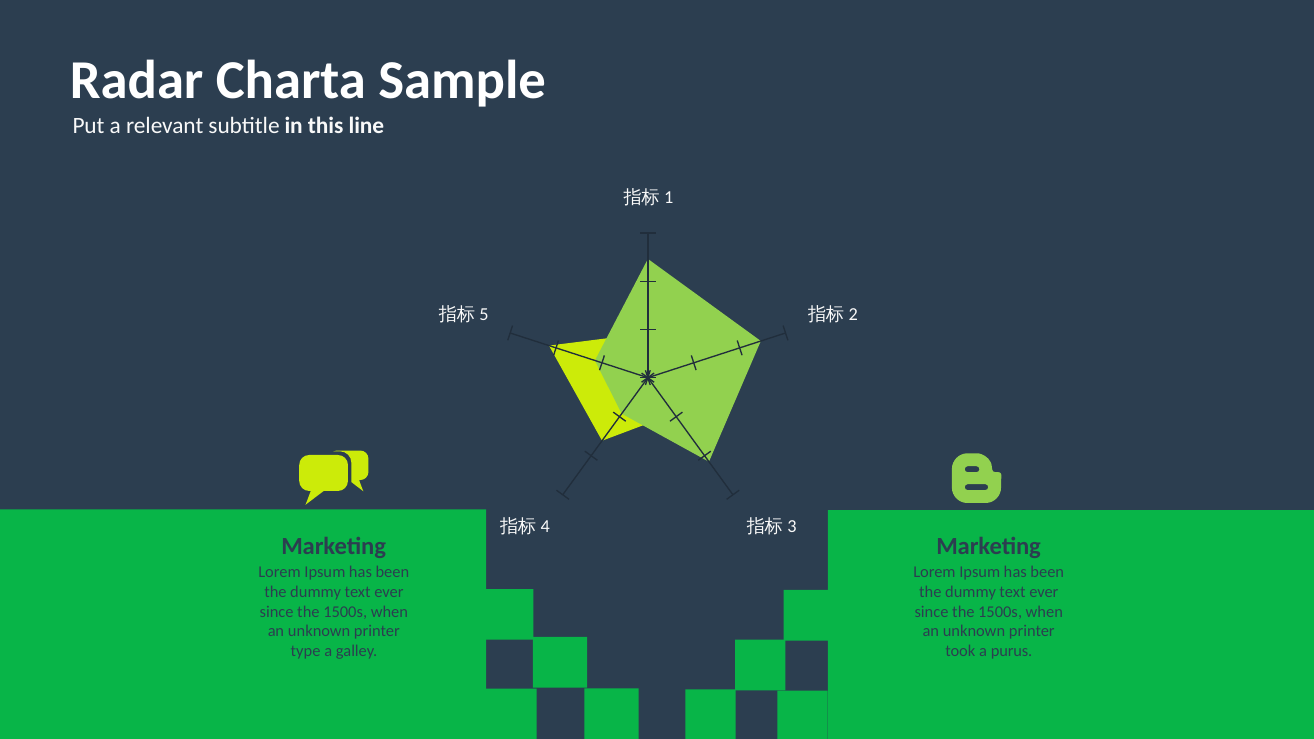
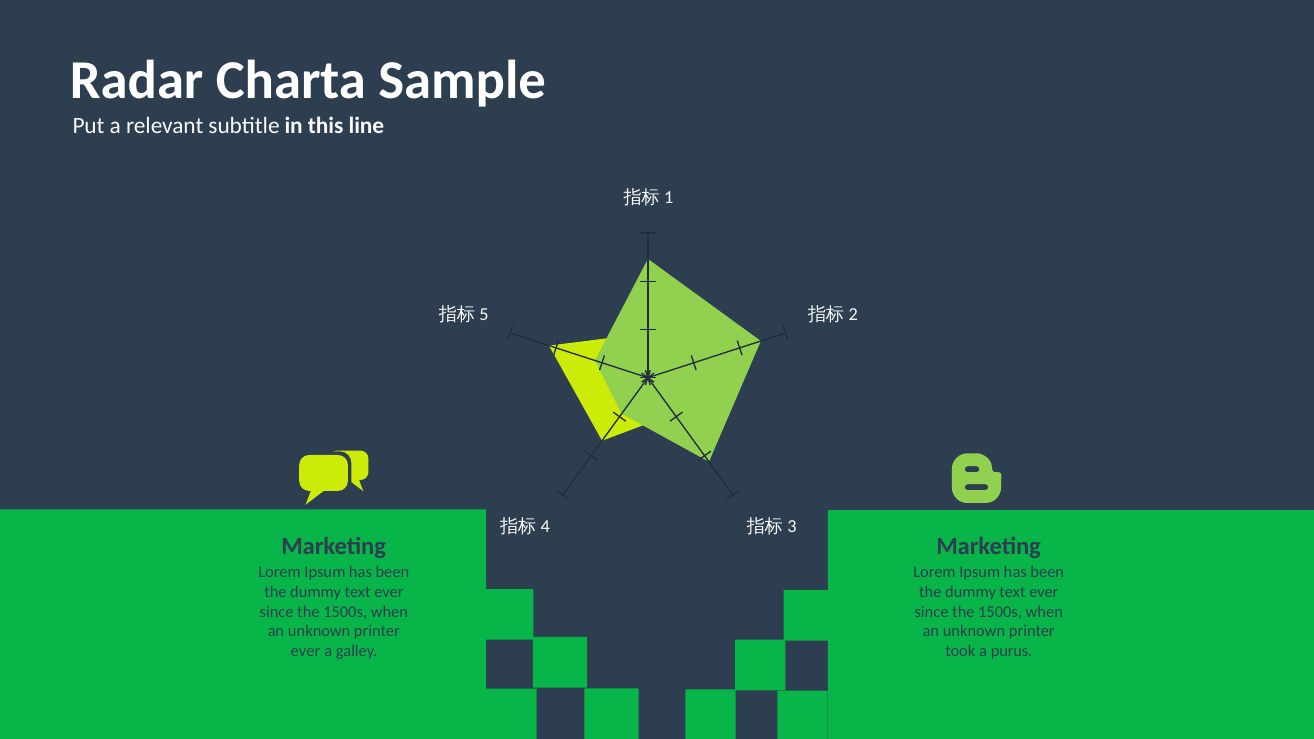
type at (306, 651): type -> ever
